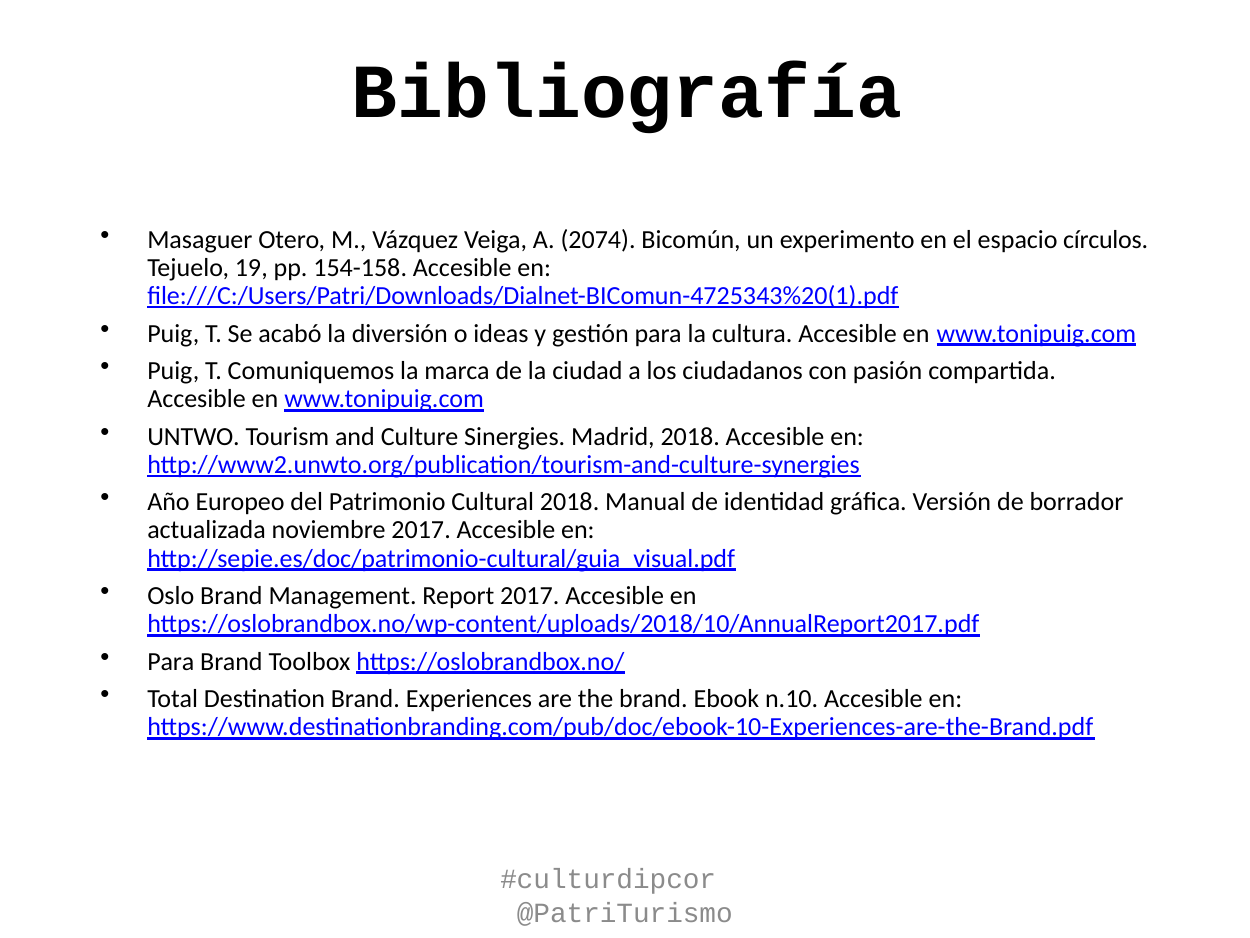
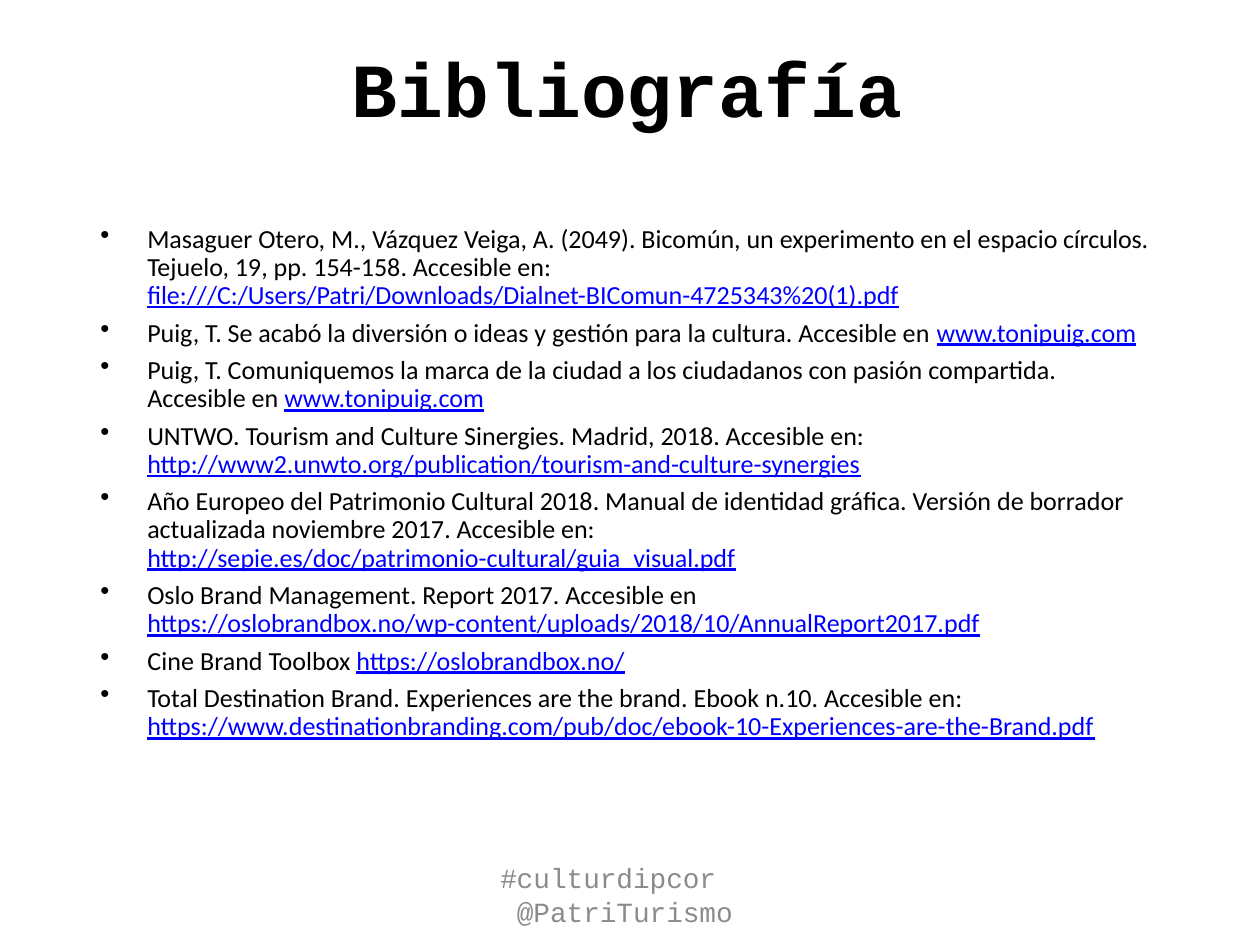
2074: 2074 -> 2049
Para at (171, 661): Para -> Cine
